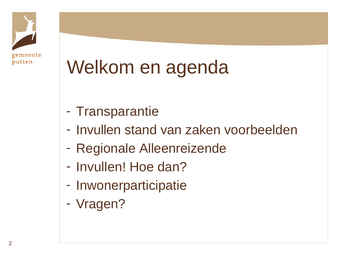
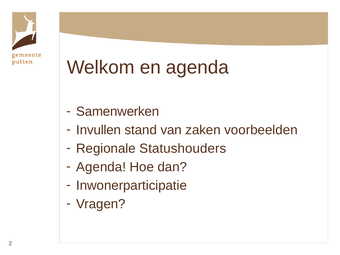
Transparantie: Transparantie -> Samenwerken
Alleenreizende: Alleenreizende -> Statushouders
Invullen at (101, 167): Invullen -> Agenda
